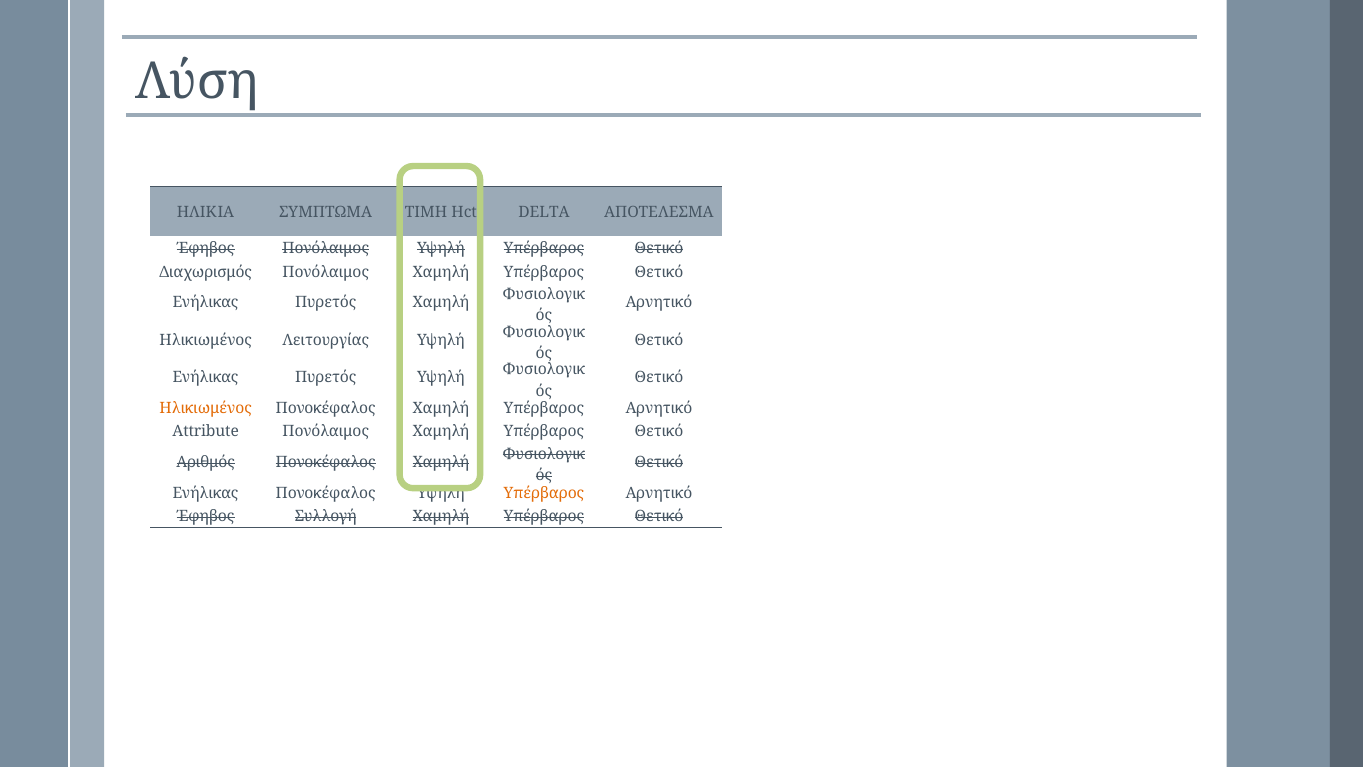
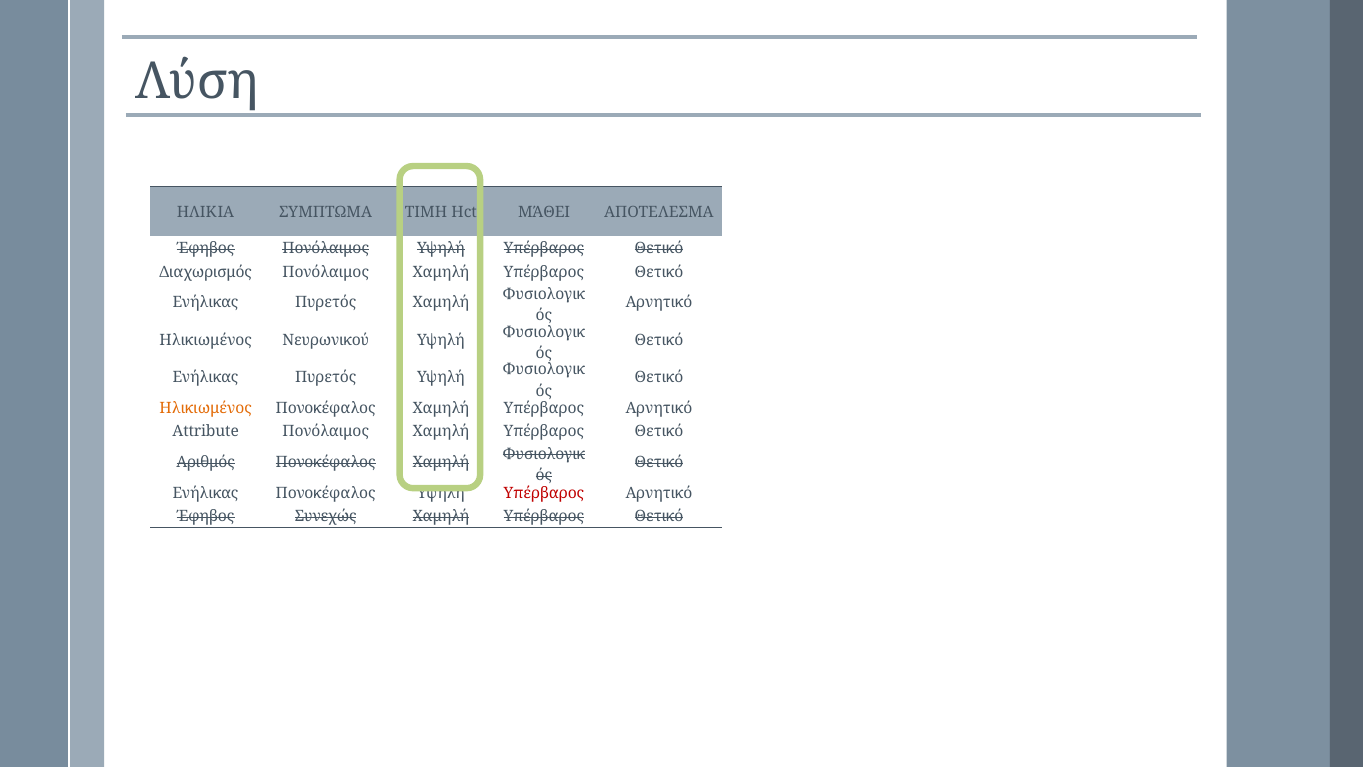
DELTA: DELTA -> ΜΆΘΕΙ
Λειτουργίας: Λειτουργίας -> Νευρωνικού
Υπέρβαρος at (544, 493) colour: orange -> red
Συλλογή: Συλλογή -> Συνεχώς
